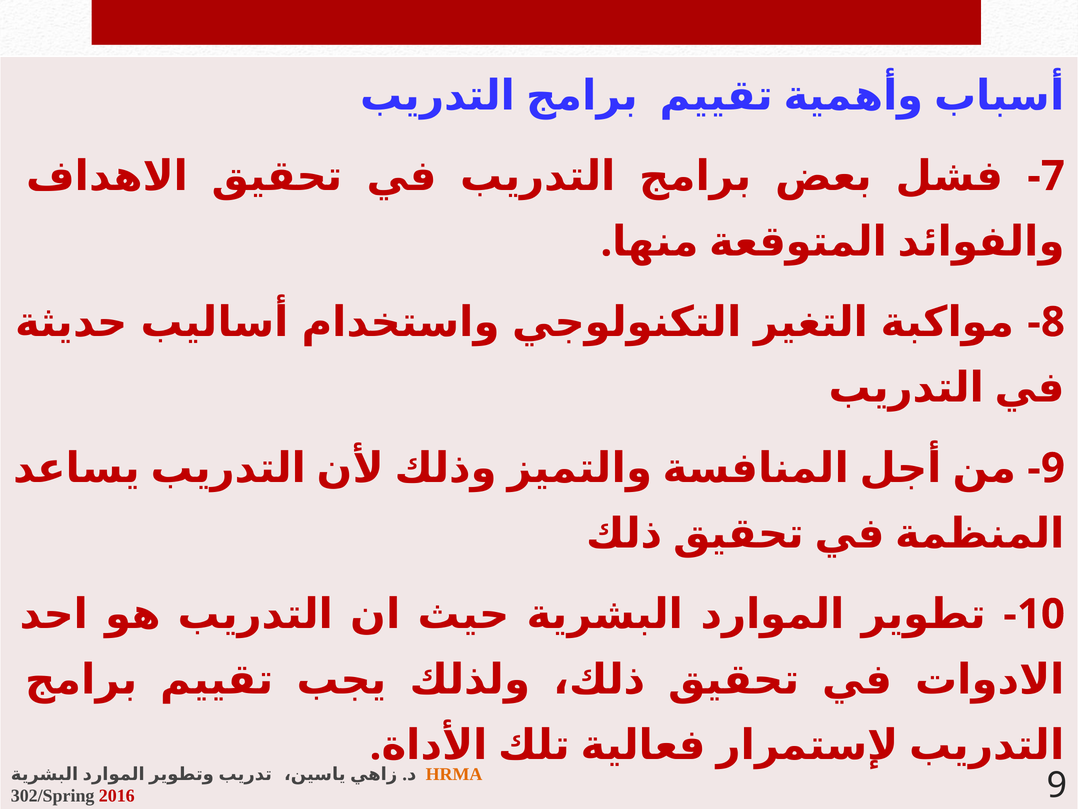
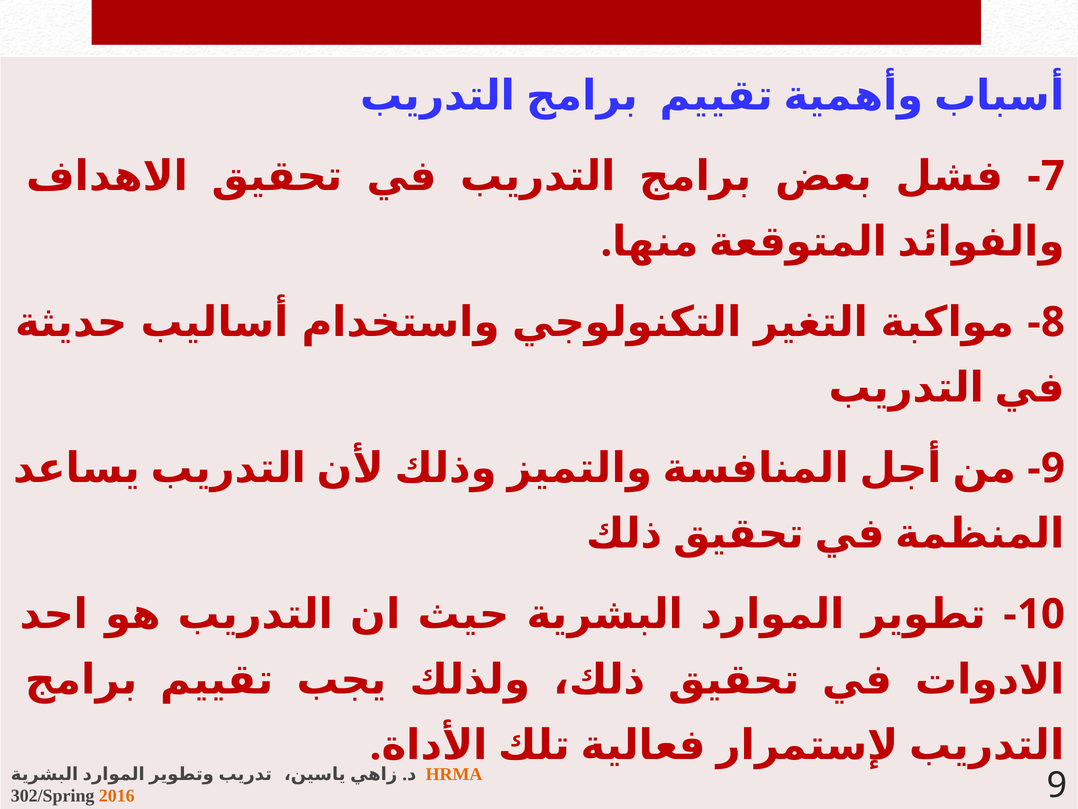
2016 colour: red -> orange
